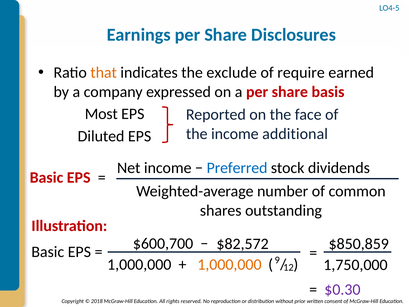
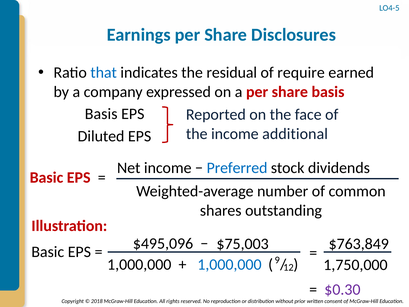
that colour: orange -> blue
exclude: exclude -> residual
Most at (101, 114): Most -> Basis
$600,700: $600,700 -> $495,096
$82,572: $82,572 -> $75,003
$850,859: $850,859 -> $763,849
1,000,000 at (229, 264) colour: orange -> blue
